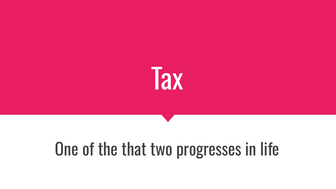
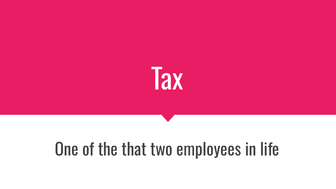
progresses: progresses -> employees
